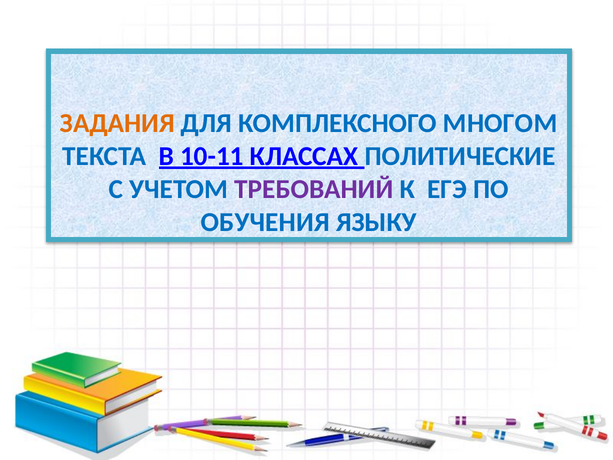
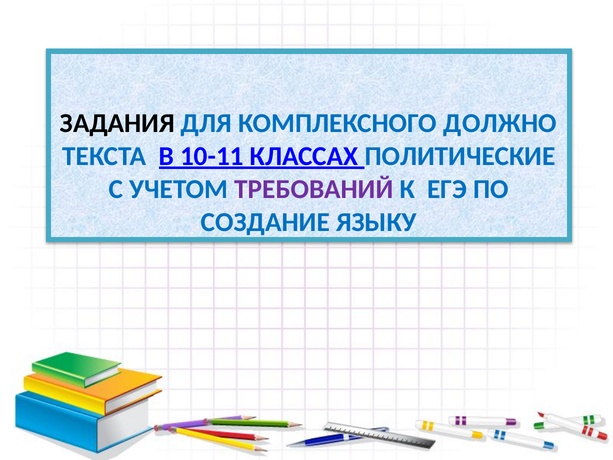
ЗАДАНИЯ colour: orange -> black
МНОГОМ: МНОГОМ -> ДОЛЖНО
ОБУЧЕНИЯ: ОБУЧЕНИЯ -> СОЗДАНИЕ
